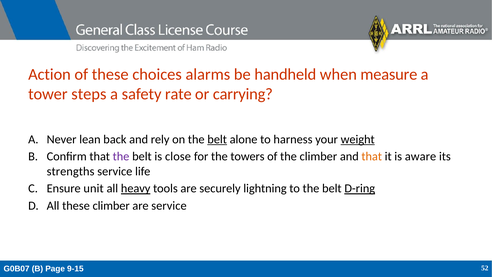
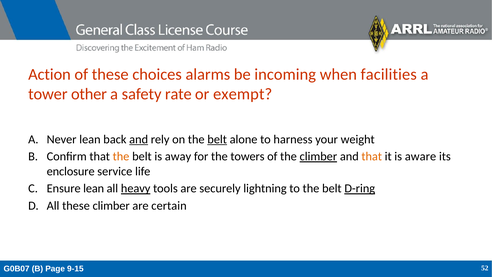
handheld: handheld -> incoming
measure: measure -> facilities
steps: steps -> other
carrying: carrying -> exempt
and at (139, 139) underline: none -> present
weight underline: present -> none
the at (121, 156) colour: purple -> orange
close: close -> away
climber at (318, 156) underline: none -> present
strengths: strengths -> enclosure
Ensure unit: unit -> lean
are service: service -> certain
